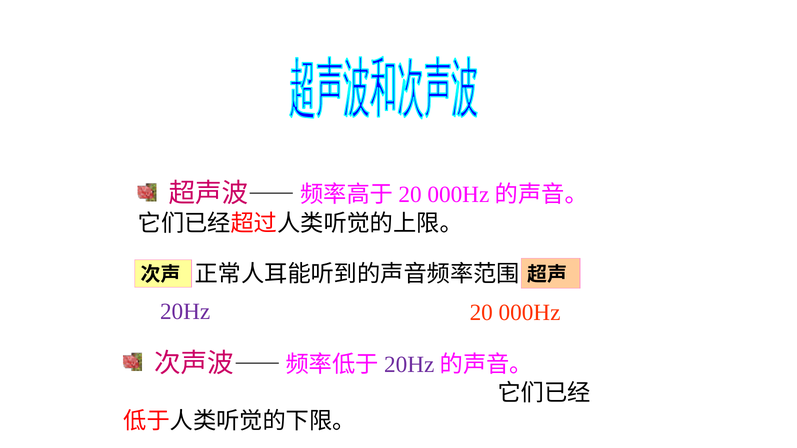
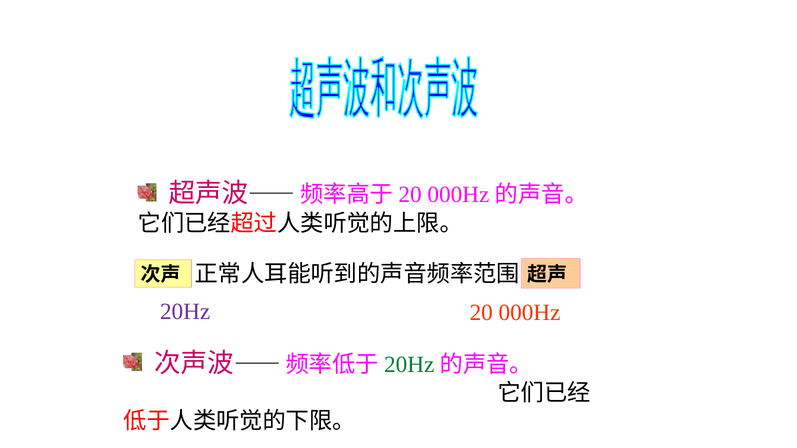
20Hz at (409, 365) colour: purple -> green
